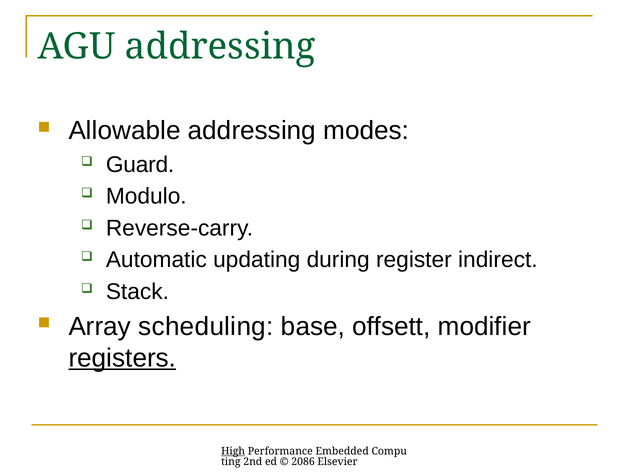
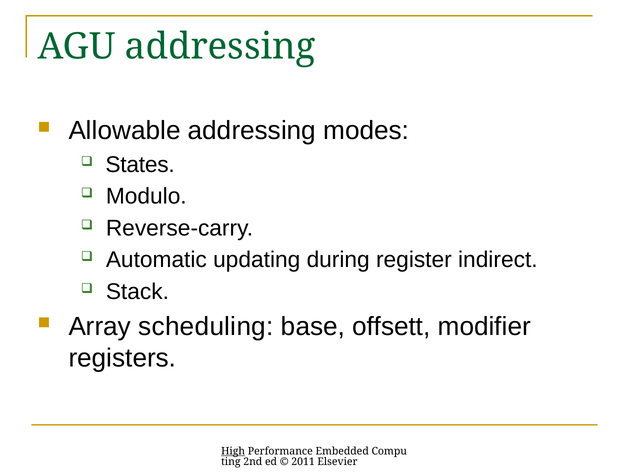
Guard: Guard -> States
registers underline: present -> none
2086: 2086 -> 2011
